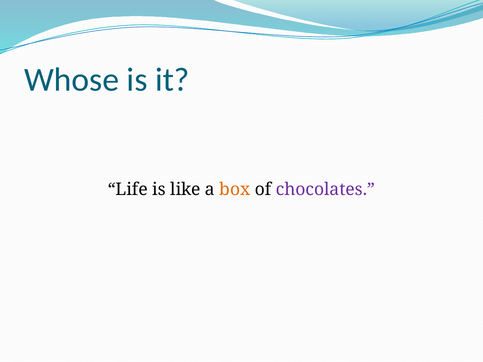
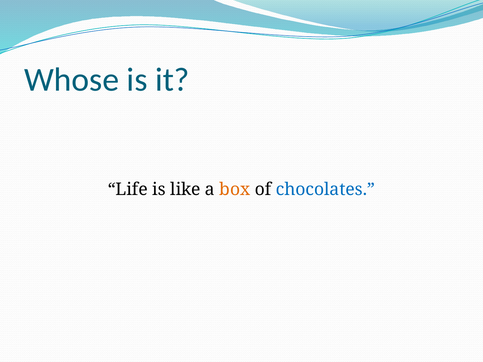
chocolates colour: purple -> blue
